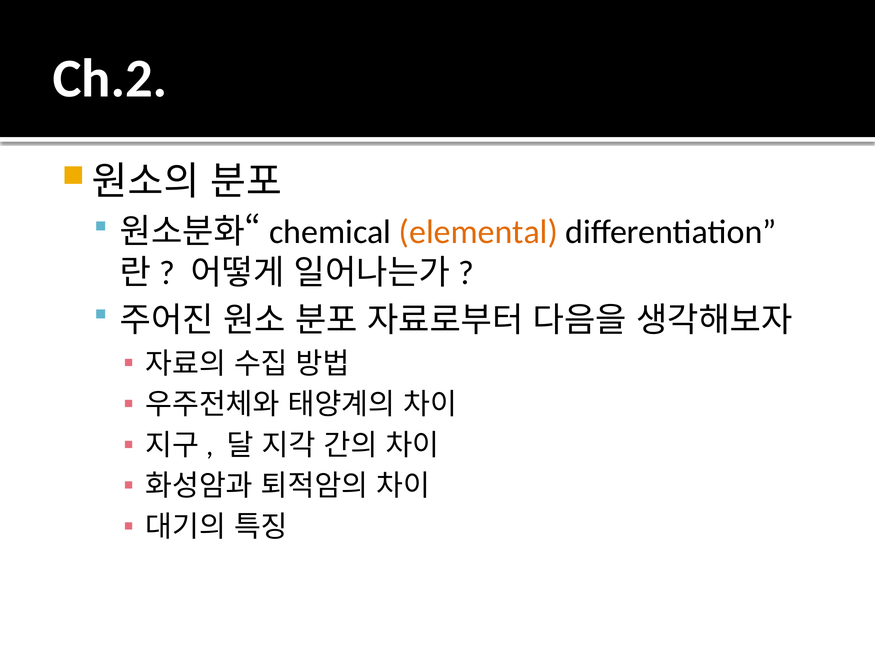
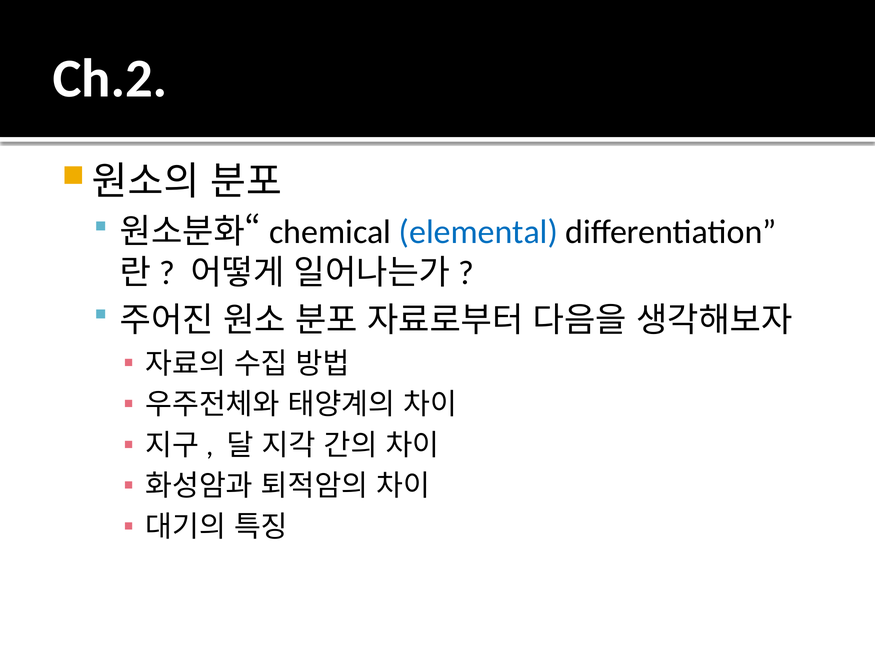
elemental colour: orange -> blue
